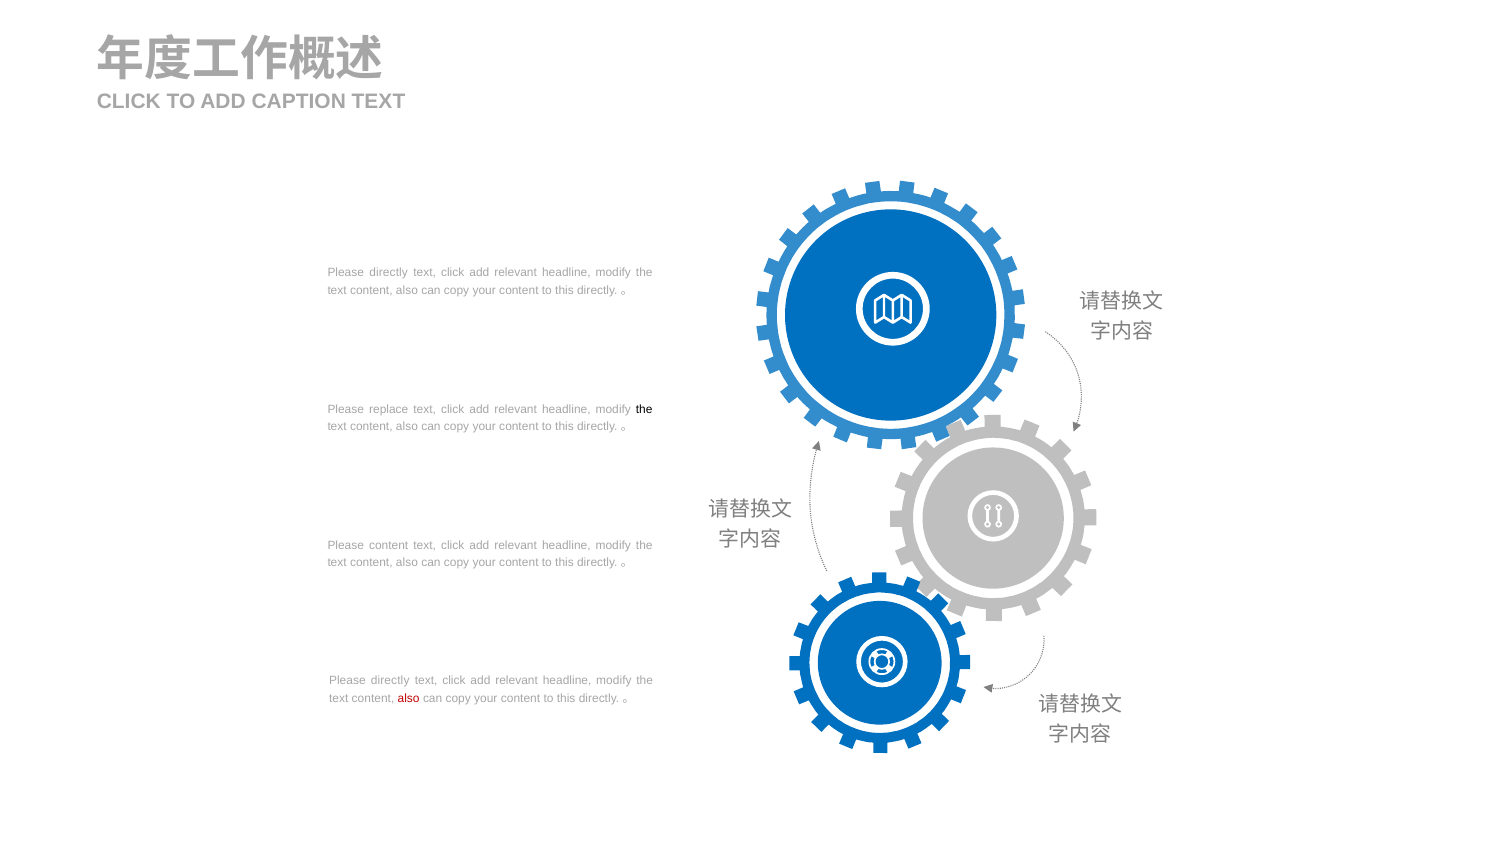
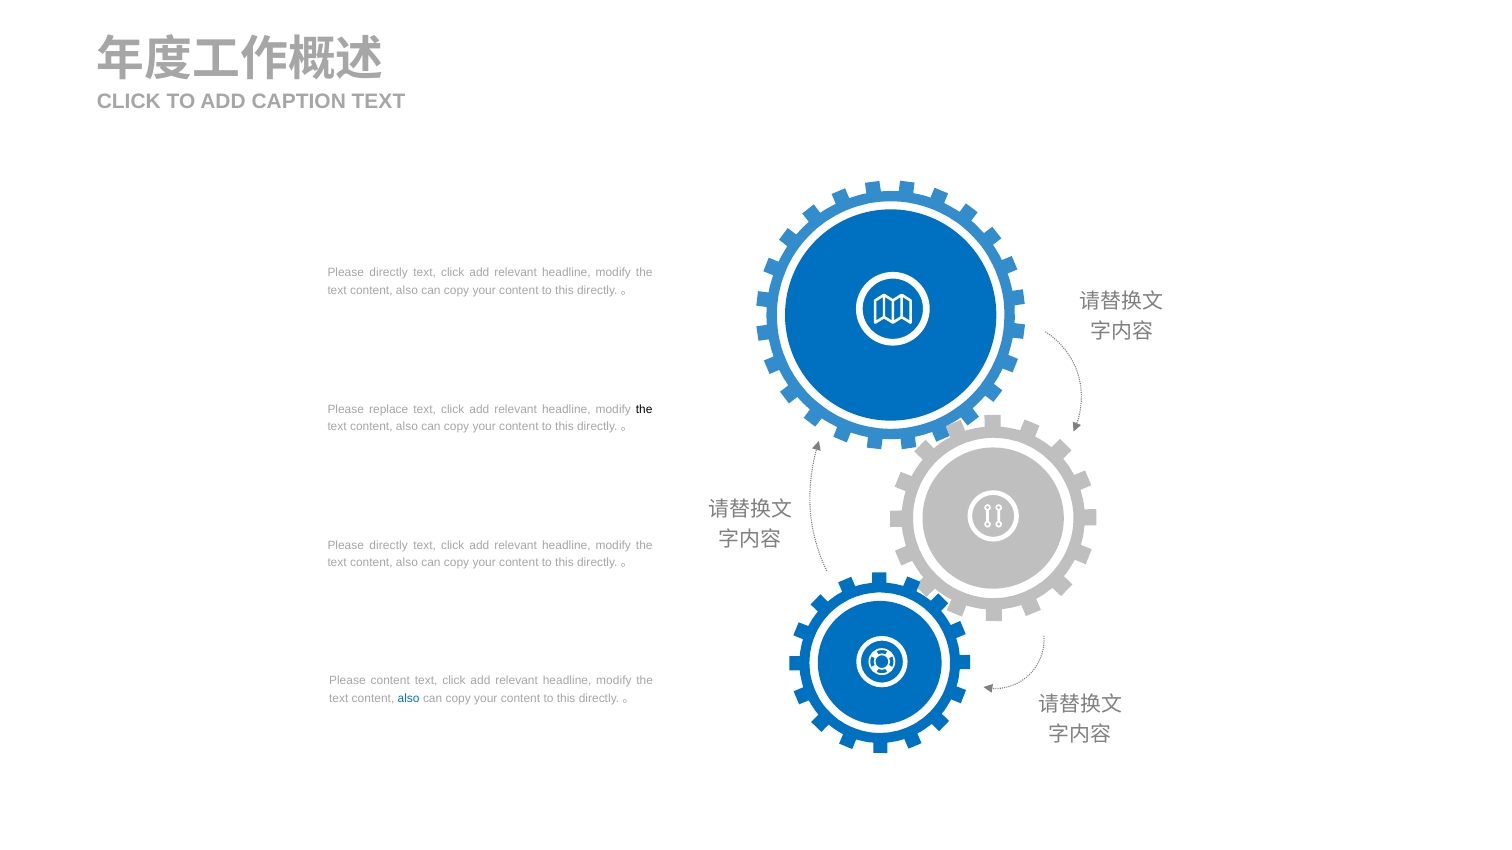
content at (389, 546): content -> directly
directly at (390, 681): directly -> content
also at (409, 698) colour: red -> blue
